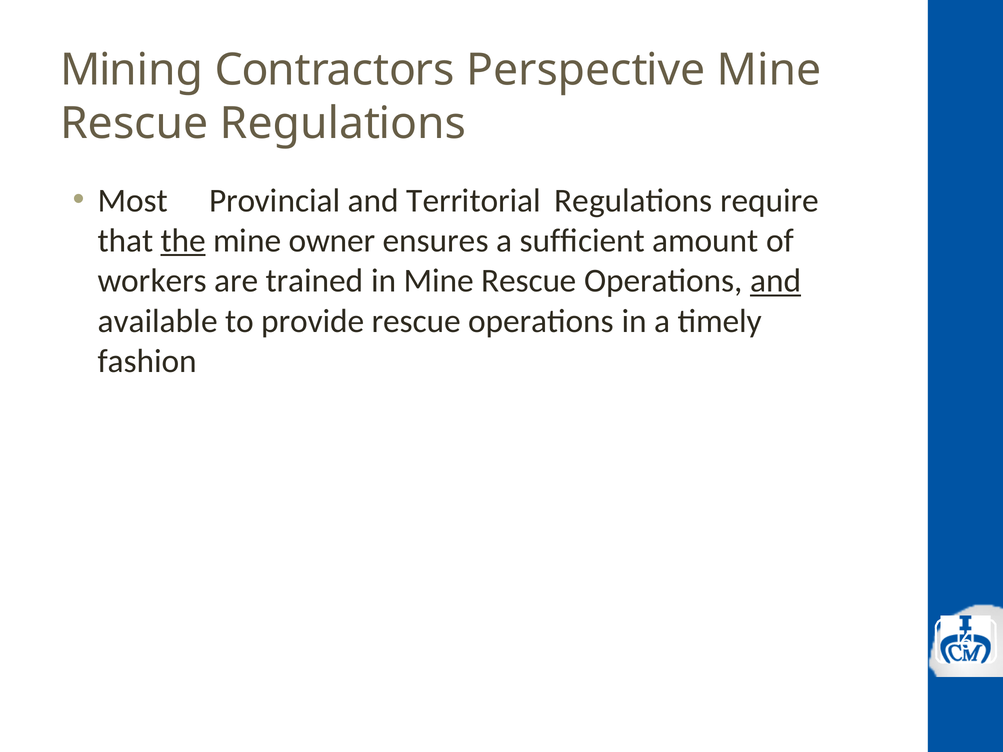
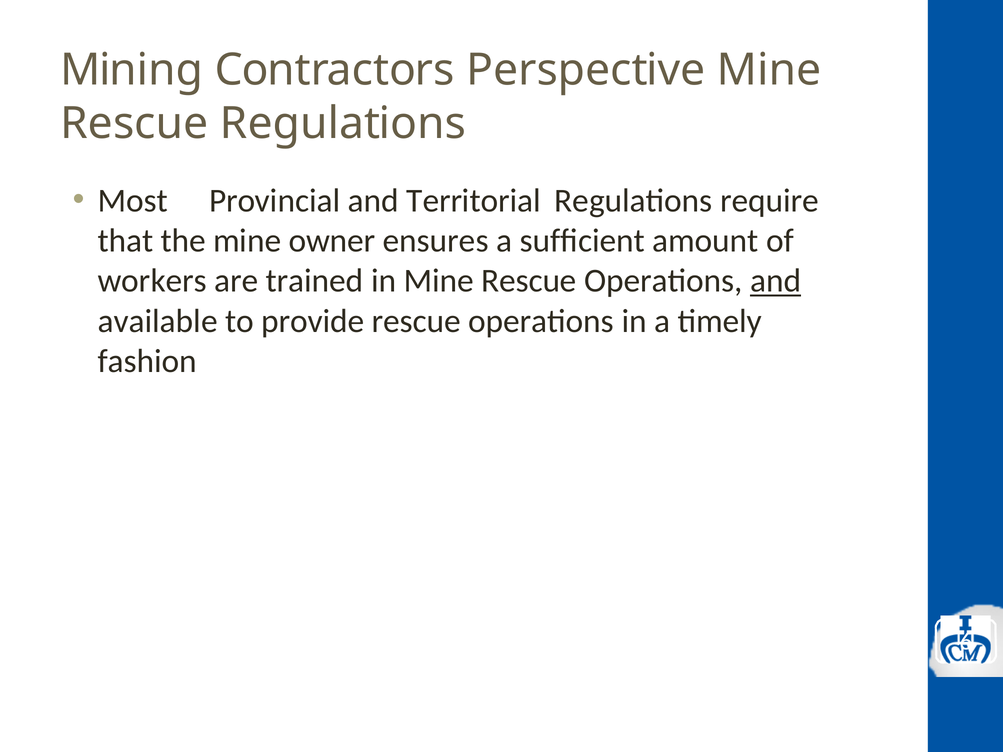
the underline: present -> none
